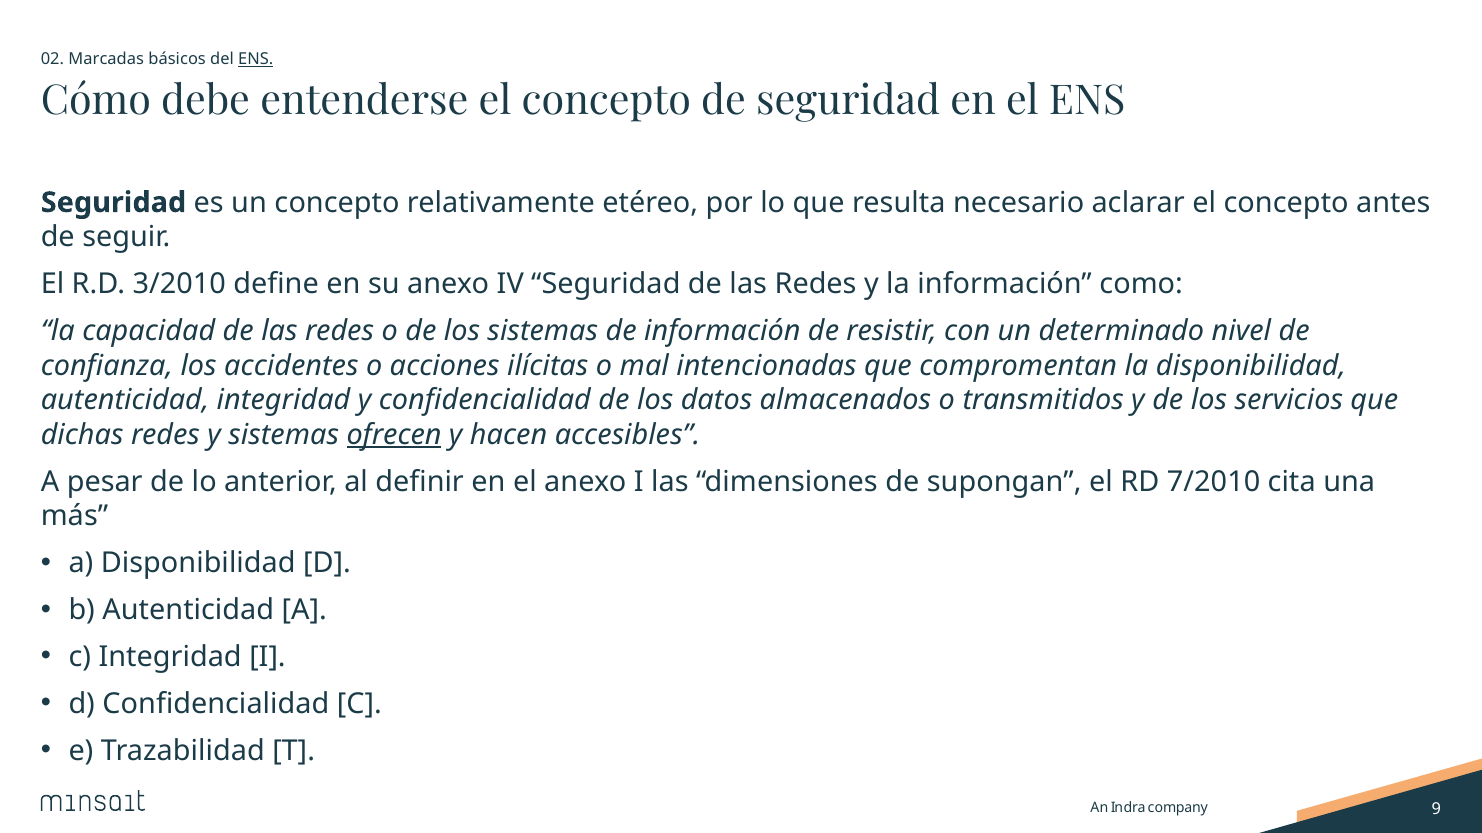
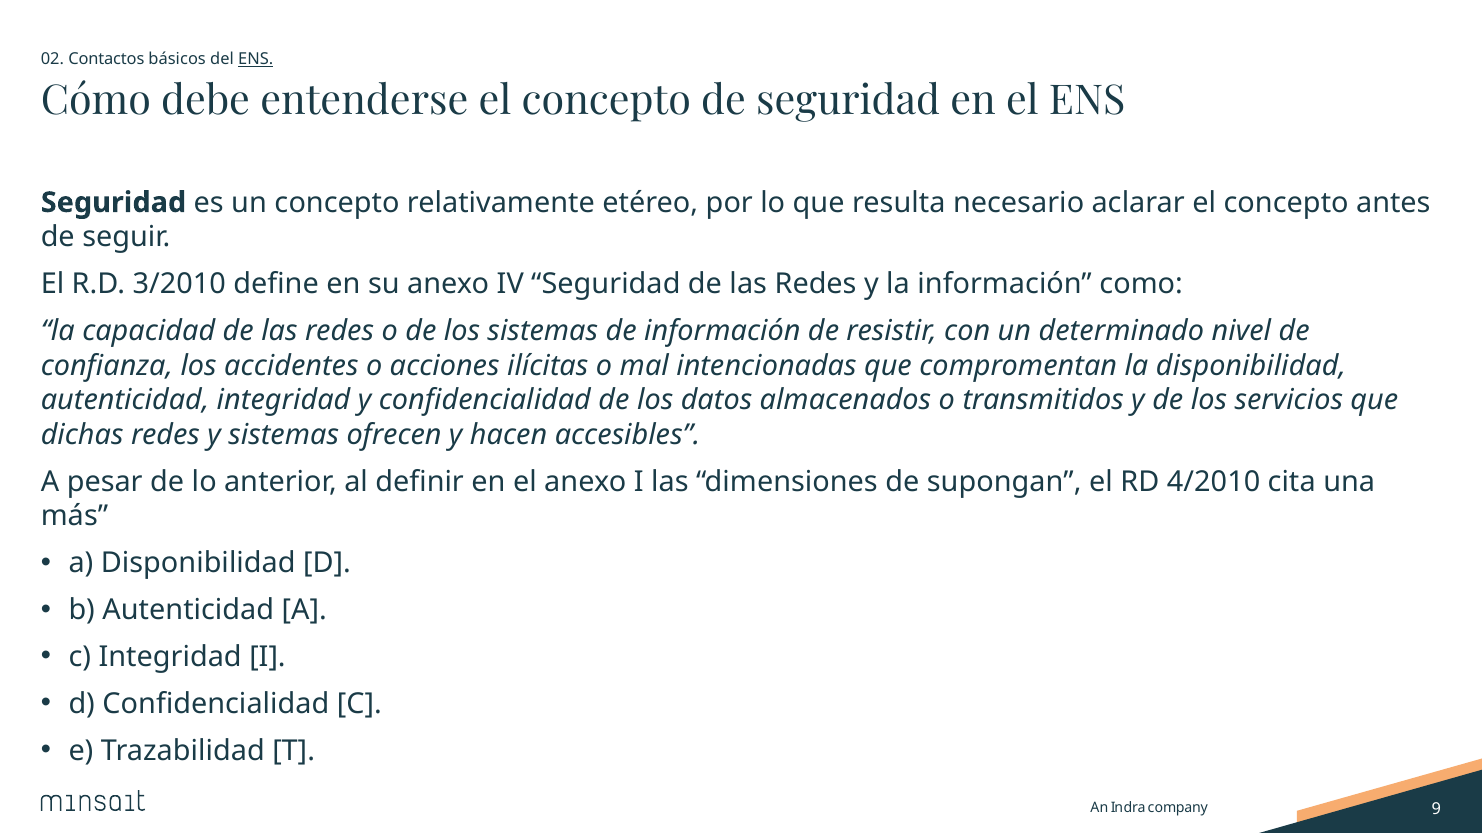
Marcadas: Marcadas -> Contactos
ofrecen underline: present -> none
7/2010: 7/2010 -> 4/2010
